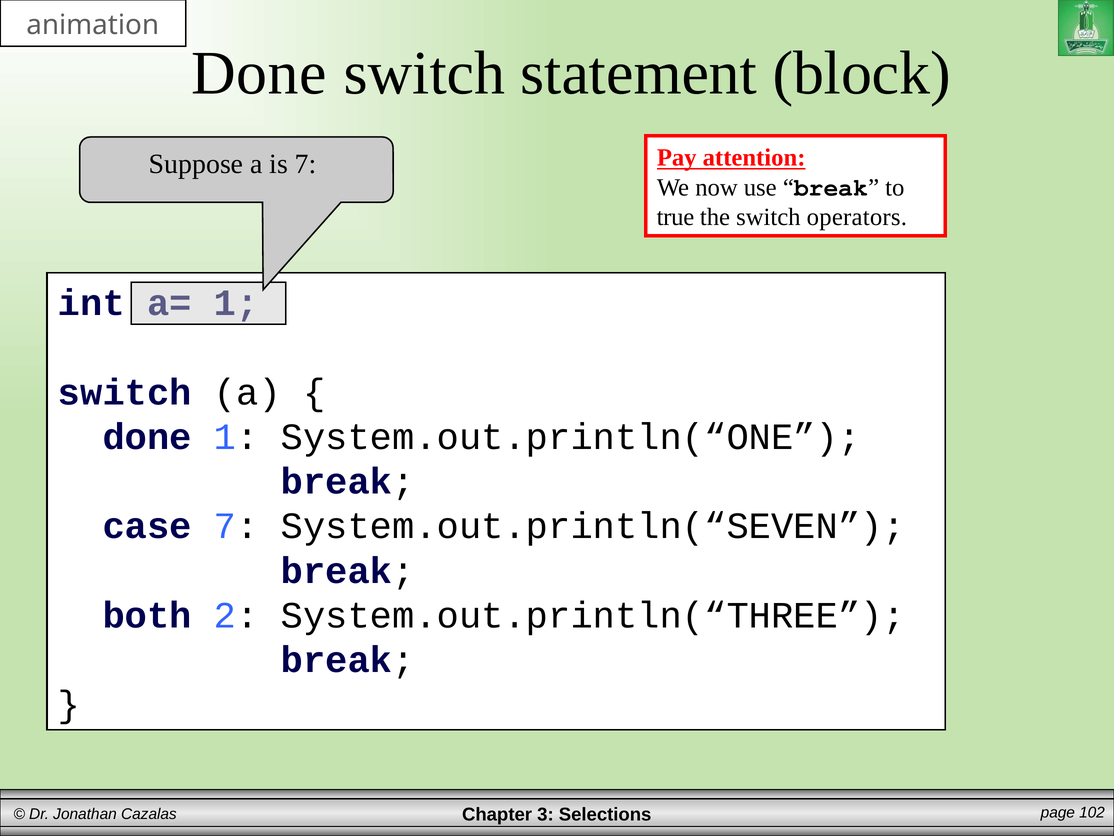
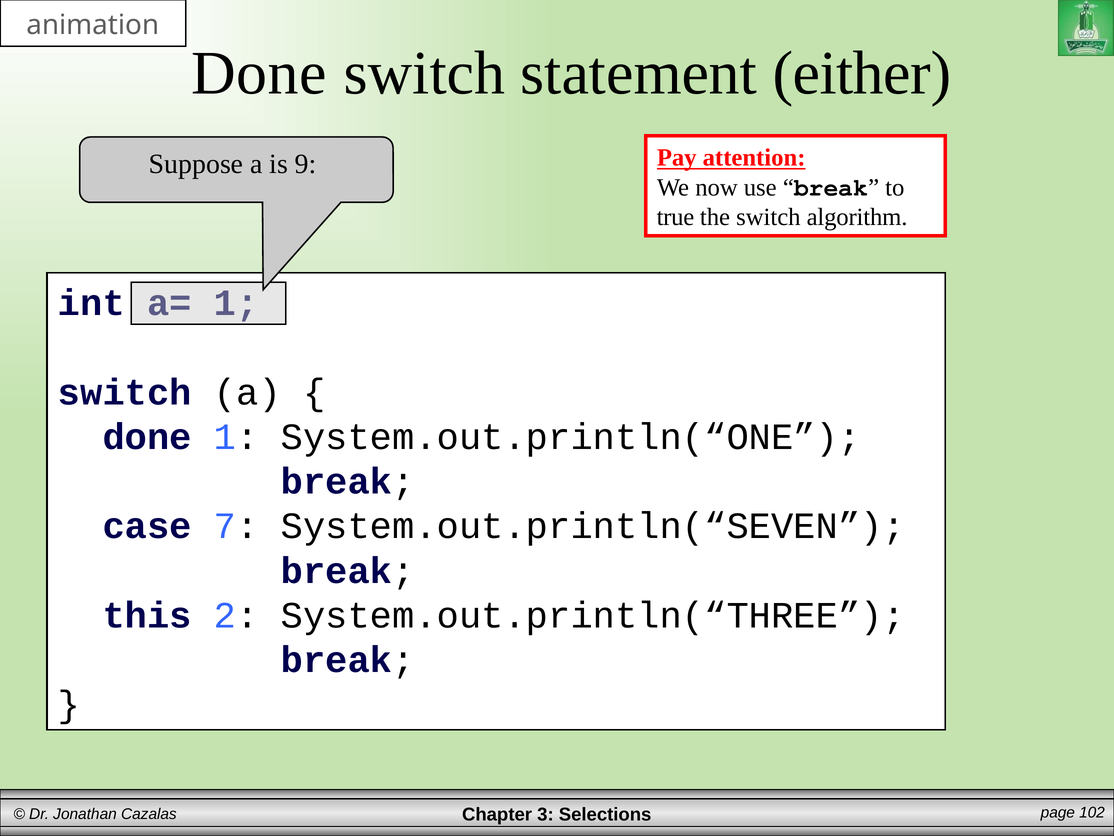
block: block -> either
is 7: 7 -> 9
operators: operators -> algorithm
both: both -> this
